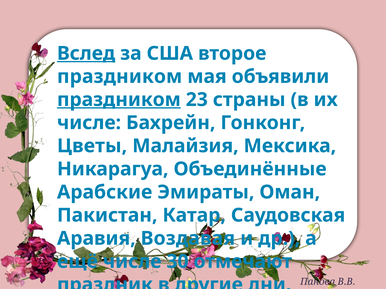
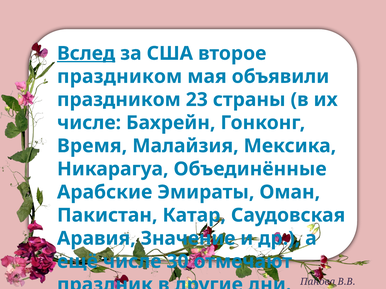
праздником at (119, 100) underline: present -> none
Цветы: Цветы -> Время
Воздавая: Воздавая -> Значение
